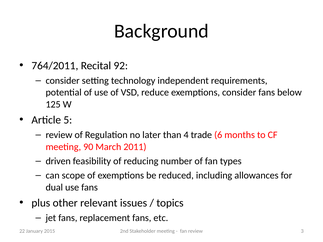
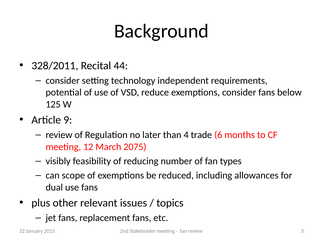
764/2011: 764/2011 -> 328/2011
92: 92 -> 44
5: 5 -> 9
90: 90 -> 12
2011: 2011 -> 2075
driven: driven -> visibly
